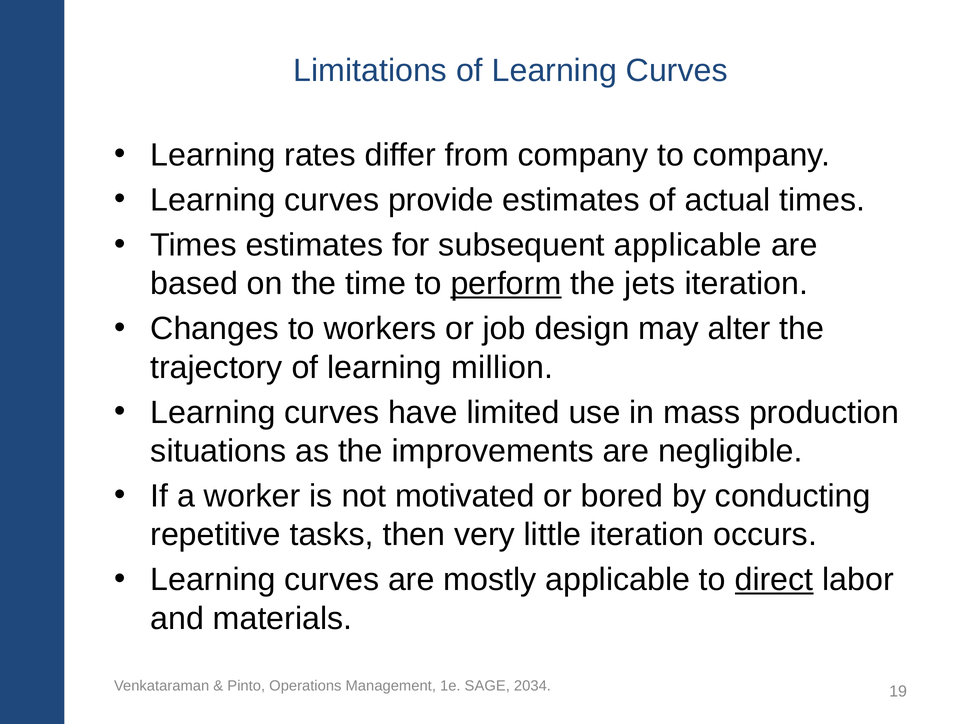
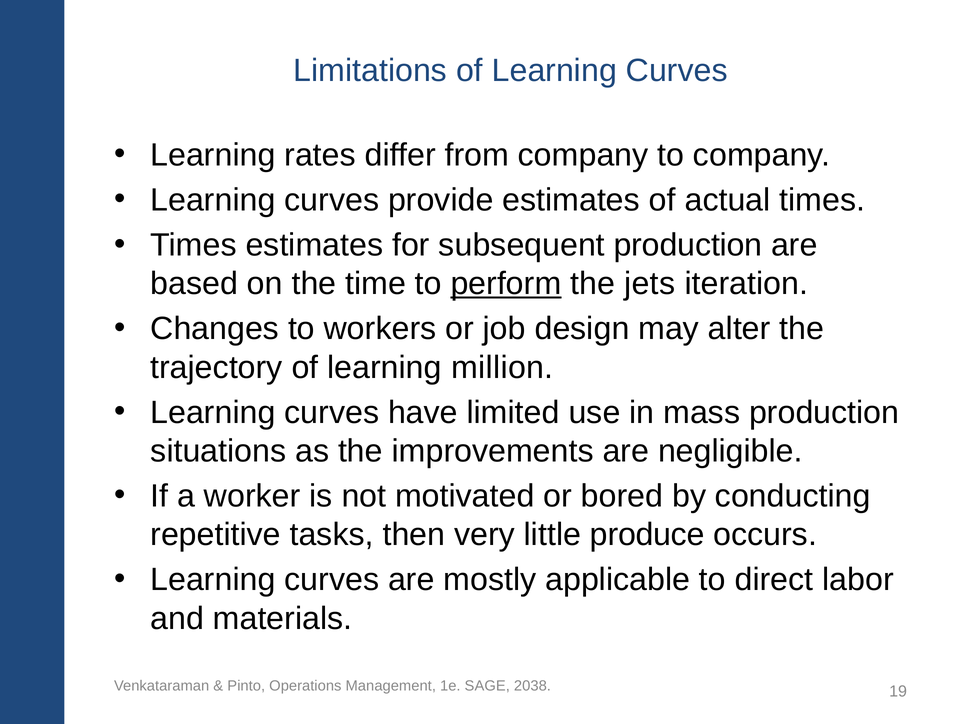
subsequent applicable: applicable -> production
little iteration: iteration -> produce
direct underline: present -> none
2034: 2034 -> 2038
